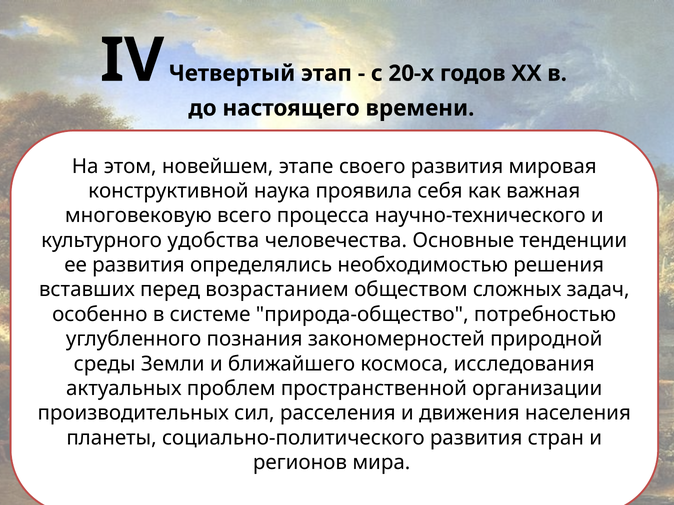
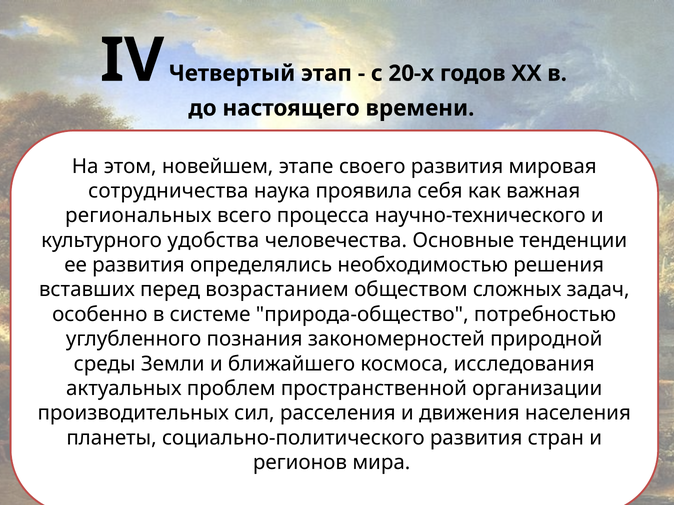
конструктивной: конструктивной -> сотрудничества
многовековую: многовековую -> региональных
